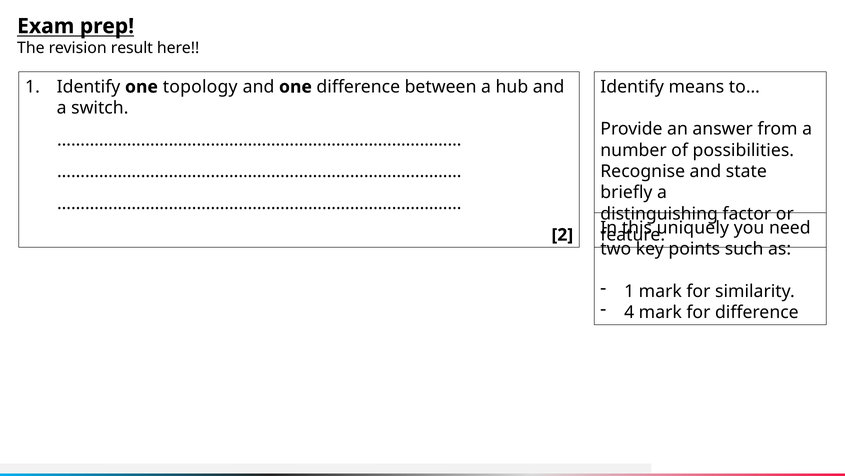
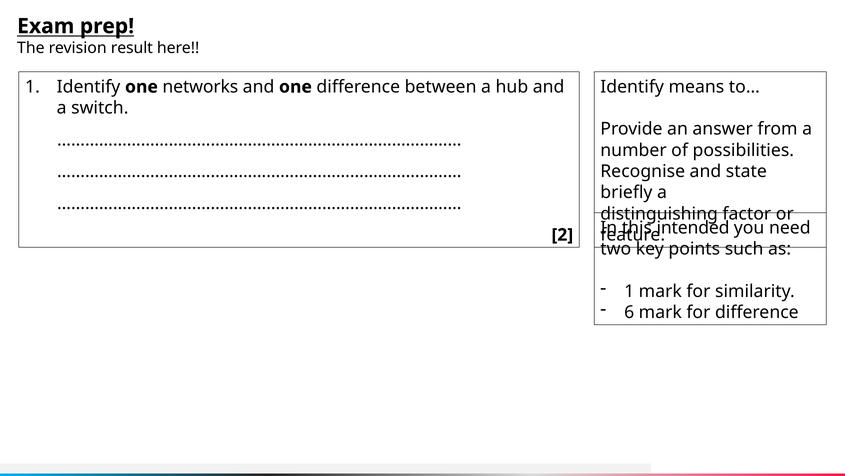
topology: topology -> networks
uniquely: uniquely -> intended
4: 4 -> 6
